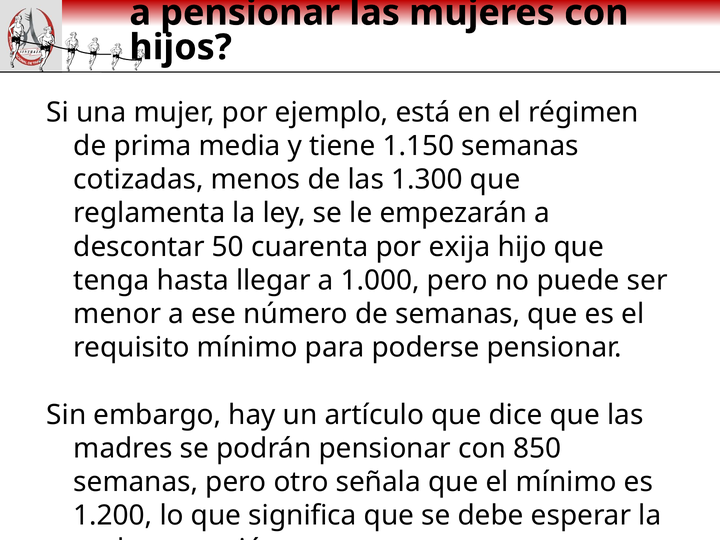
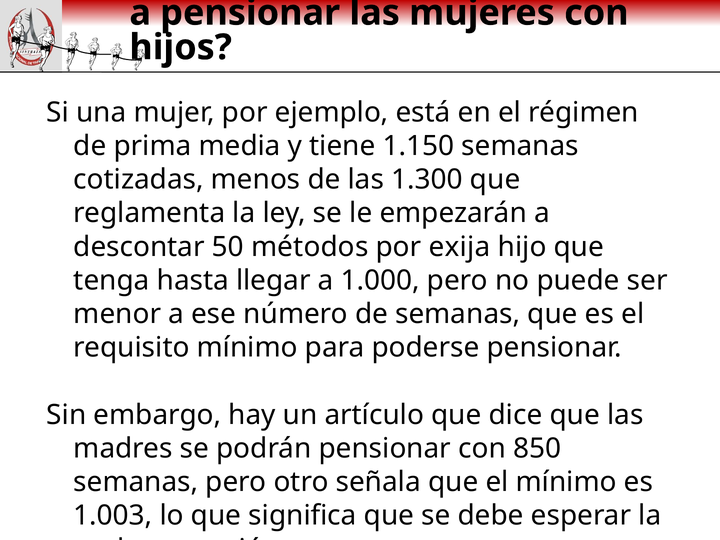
cuarenta: cuarenta -> métodos
1.200: 1.200 -> 1.003
